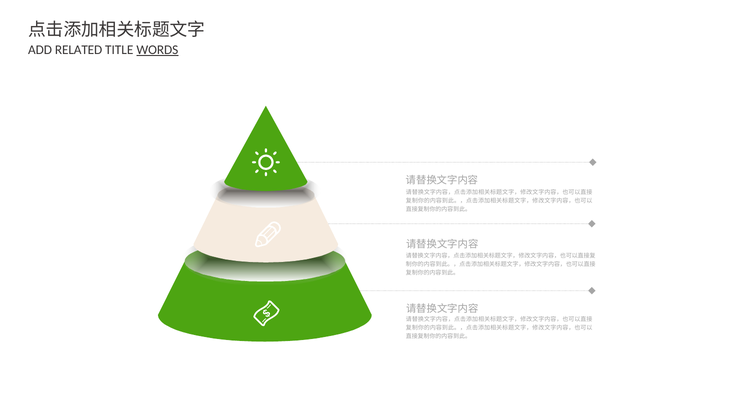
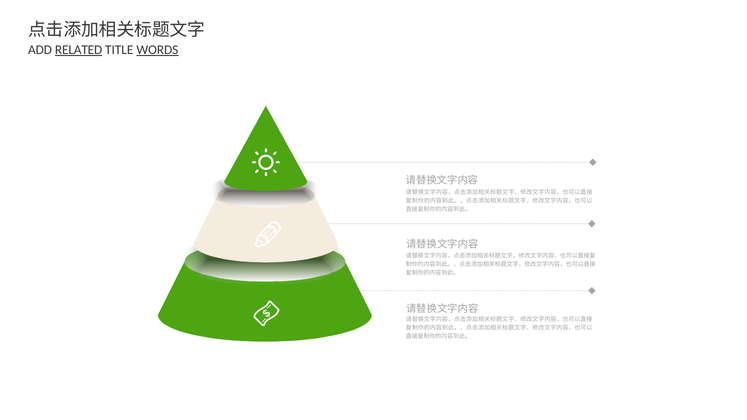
RELATED underline: none -> present
